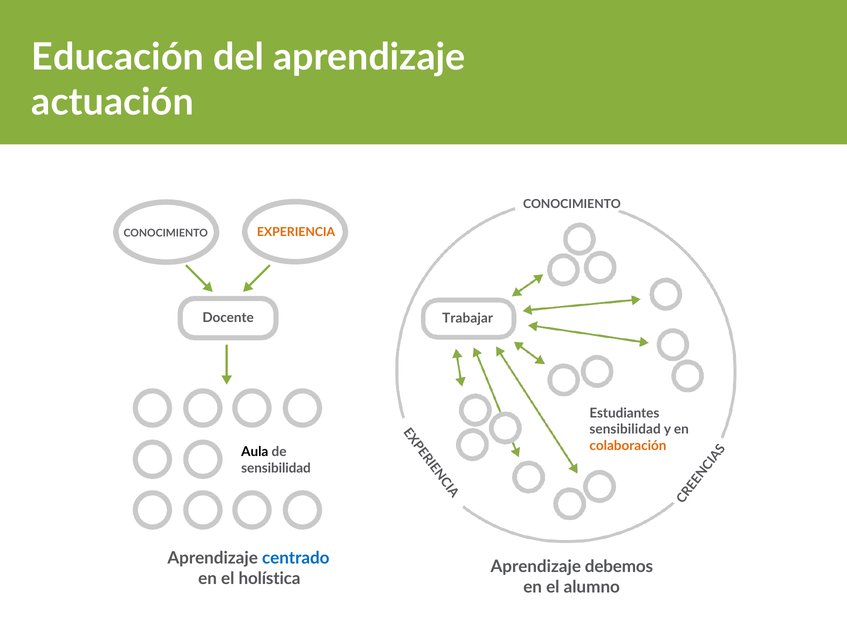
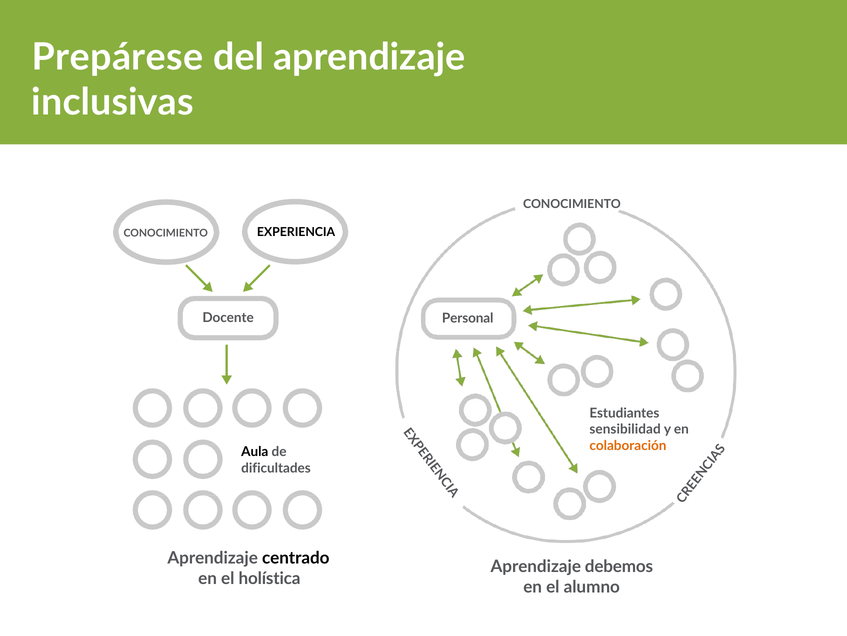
Educación: Educación -> Prepárese
actuación: actuación -> inclusivas
EXPERIENCIA colour: orange -> black
Trabajar: Trabajar -> Personal
sensibilidad at (276, 467): sensibilidad -> dificultades
centrado colour: blue -> black
